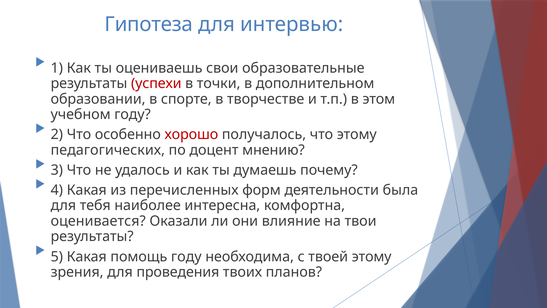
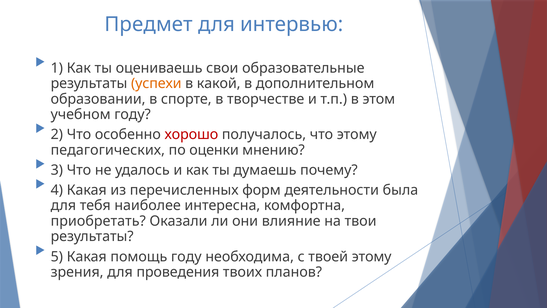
Гипотеза: Гипотеза -> Предмет
успехи colour: red -> orange
точки: точки -> какой
доцент: доцент -> оценки
оценивается: оценивается -> приобретать
